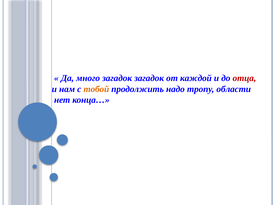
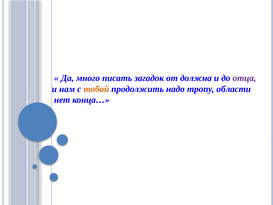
много загадок: загадок -> писать
каждой: каждой -> должна
отца colour: red -> purple
